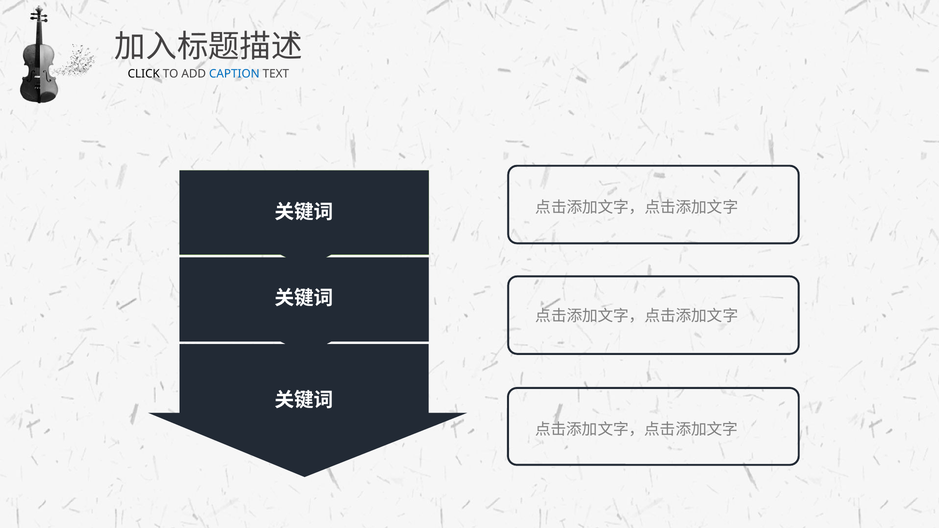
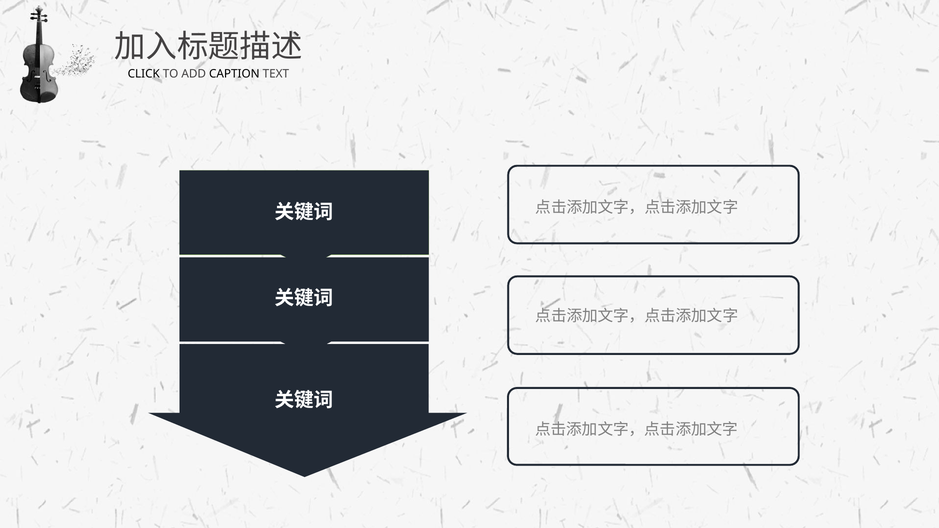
CAPTION colour: blue -> black
